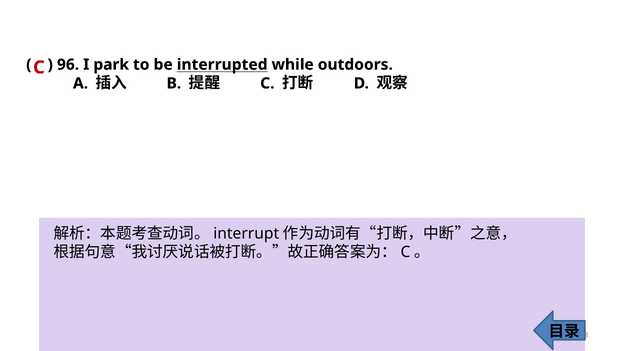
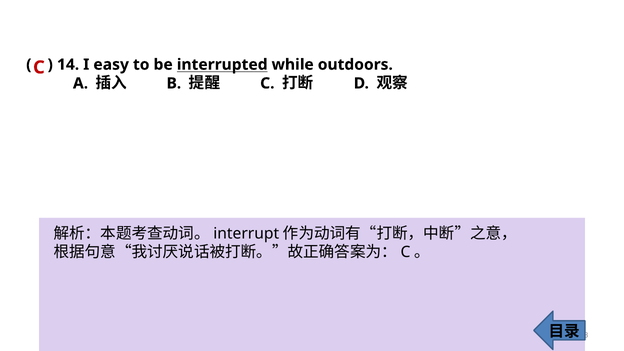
96: 96 -> 14
park: park -> easy
